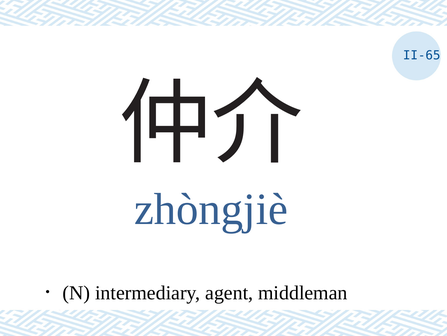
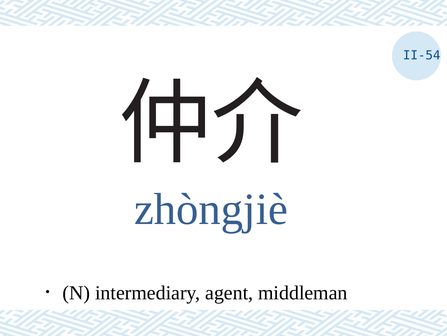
II-65: II-65 -> II-54
